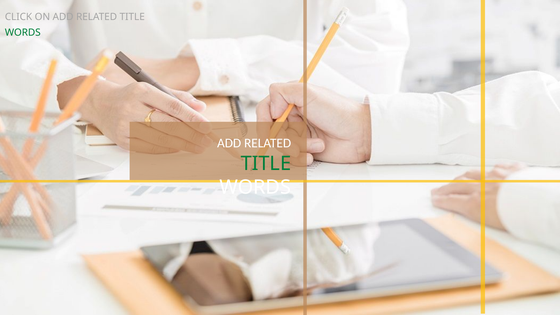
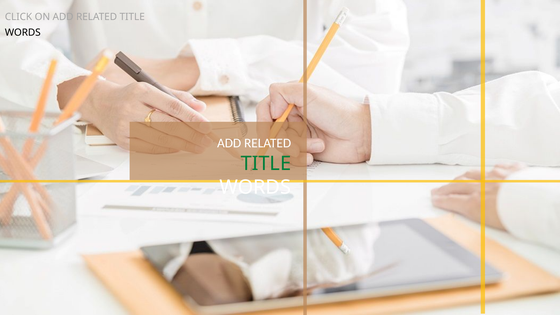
WORDS at (23, 33) colour: green -> black
